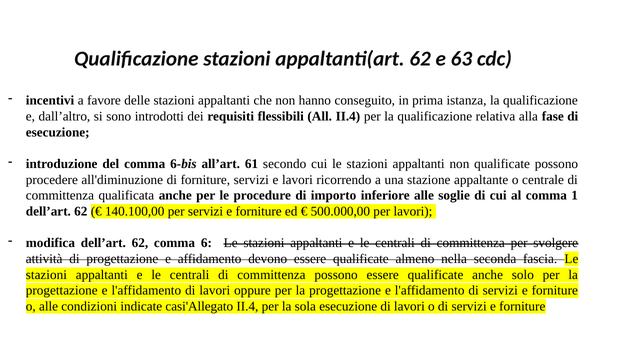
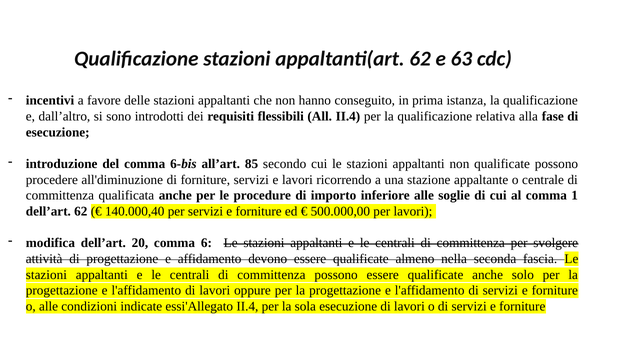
61: 61 -> 85
140.100,00: 140.100,00 -> 140.000,40
modifica dell’art 62: 62 -> 20
casi'Allegato: casi'Allegato -> essi'Allegato
